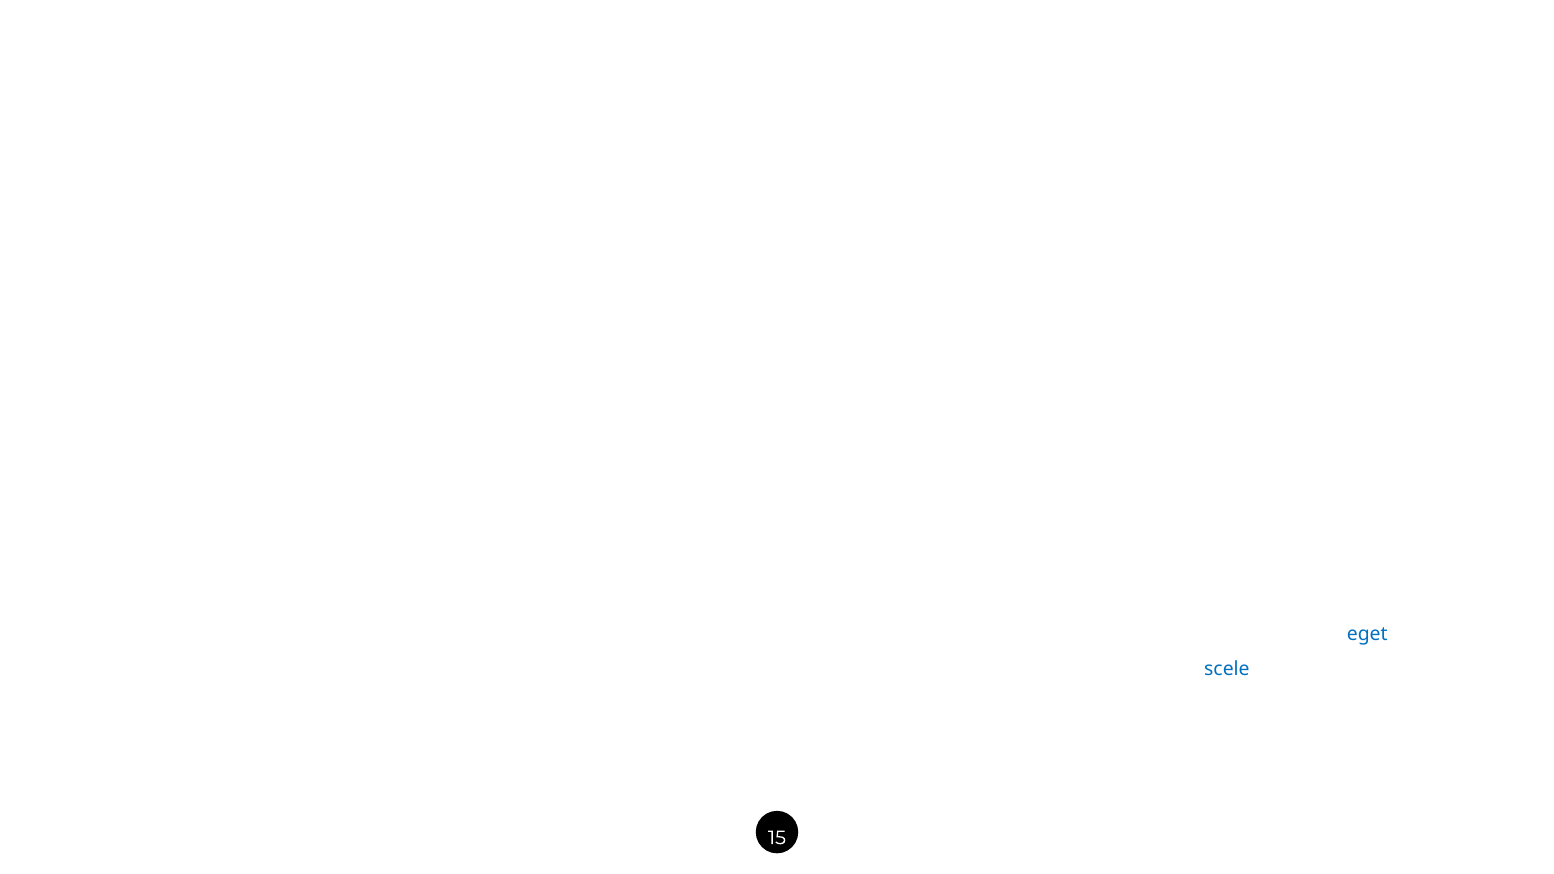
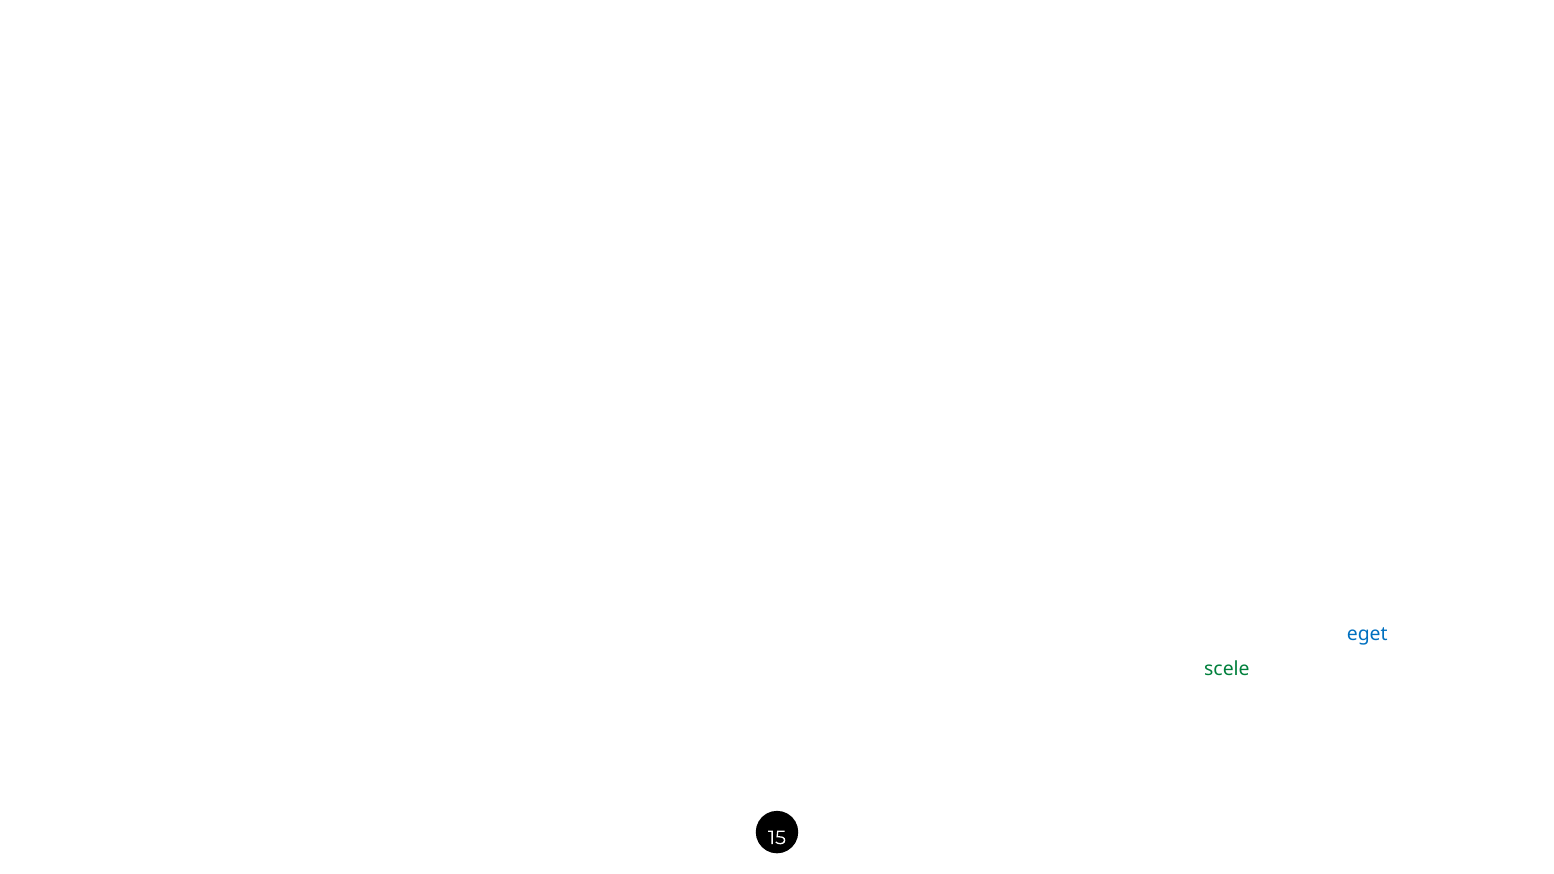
scele at (1227, 669) colour: blue -> green
